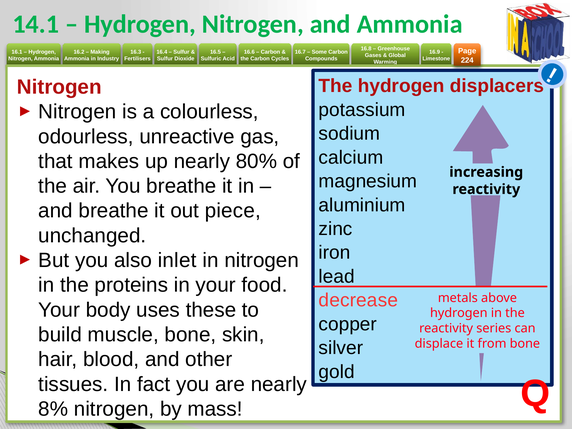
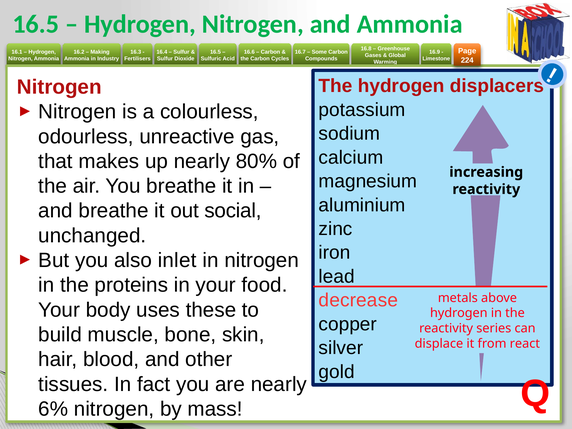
14.1 at (36, 24): 14.1 -> 16.5
piece: piece -> social
from bone: bone -> react
8%: 8% -> 6%
